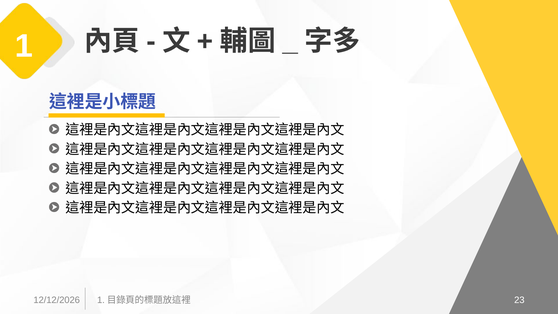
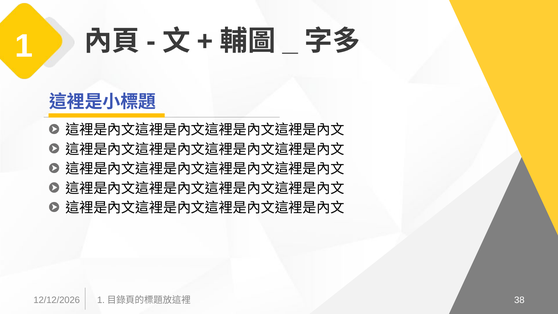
23: 23 -> 38
